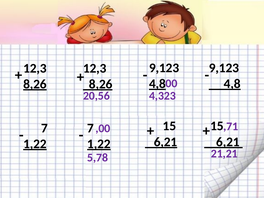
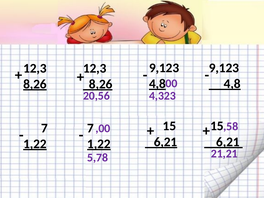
,71: ,71 -> ,58
